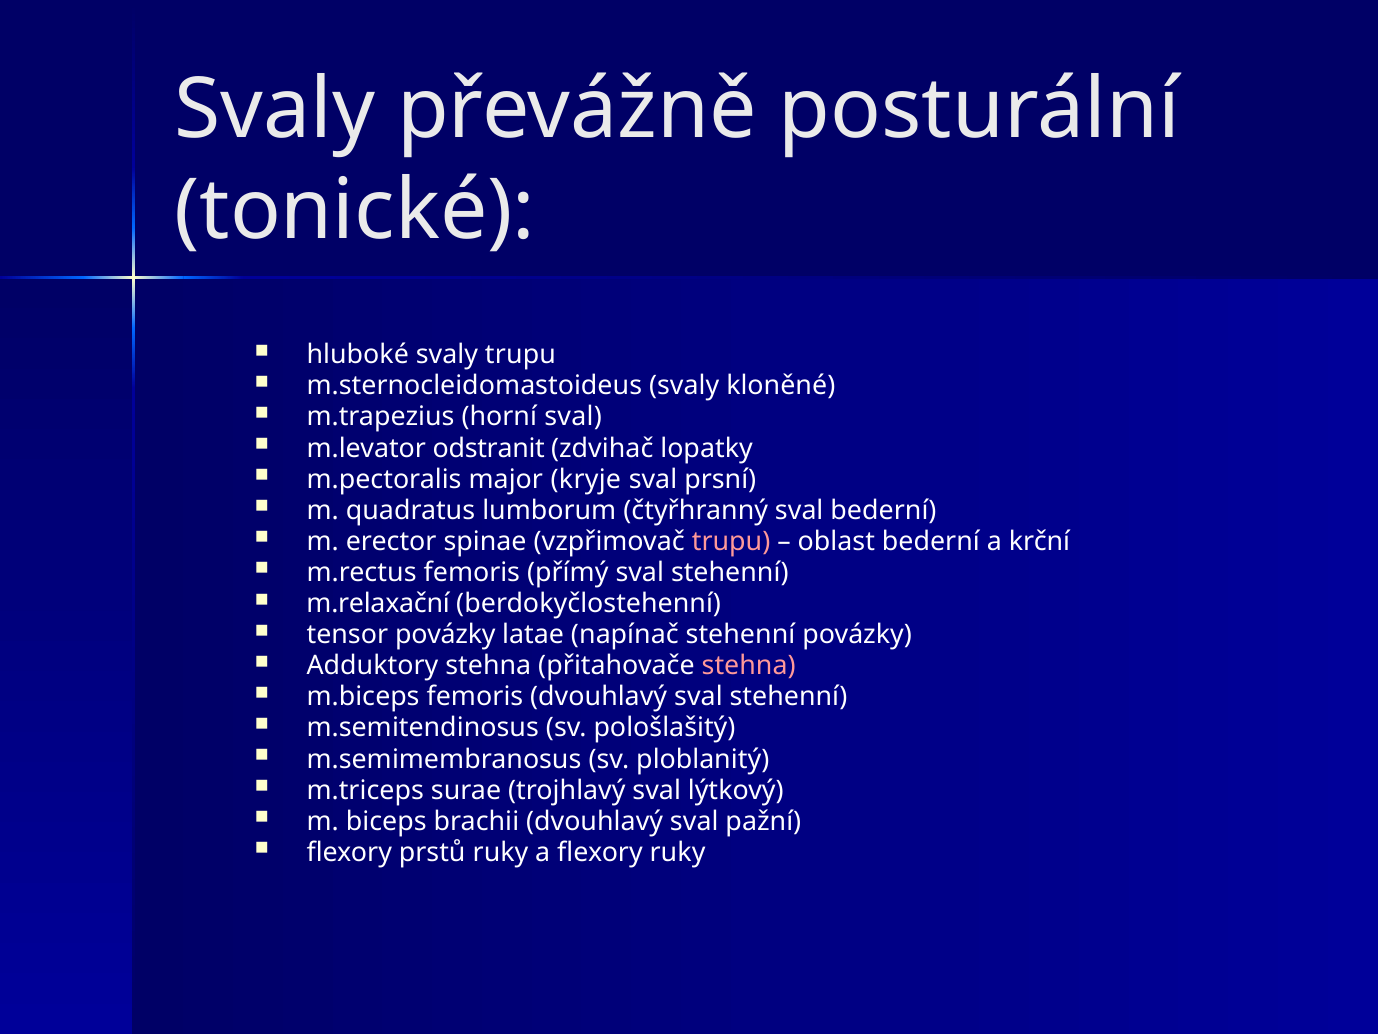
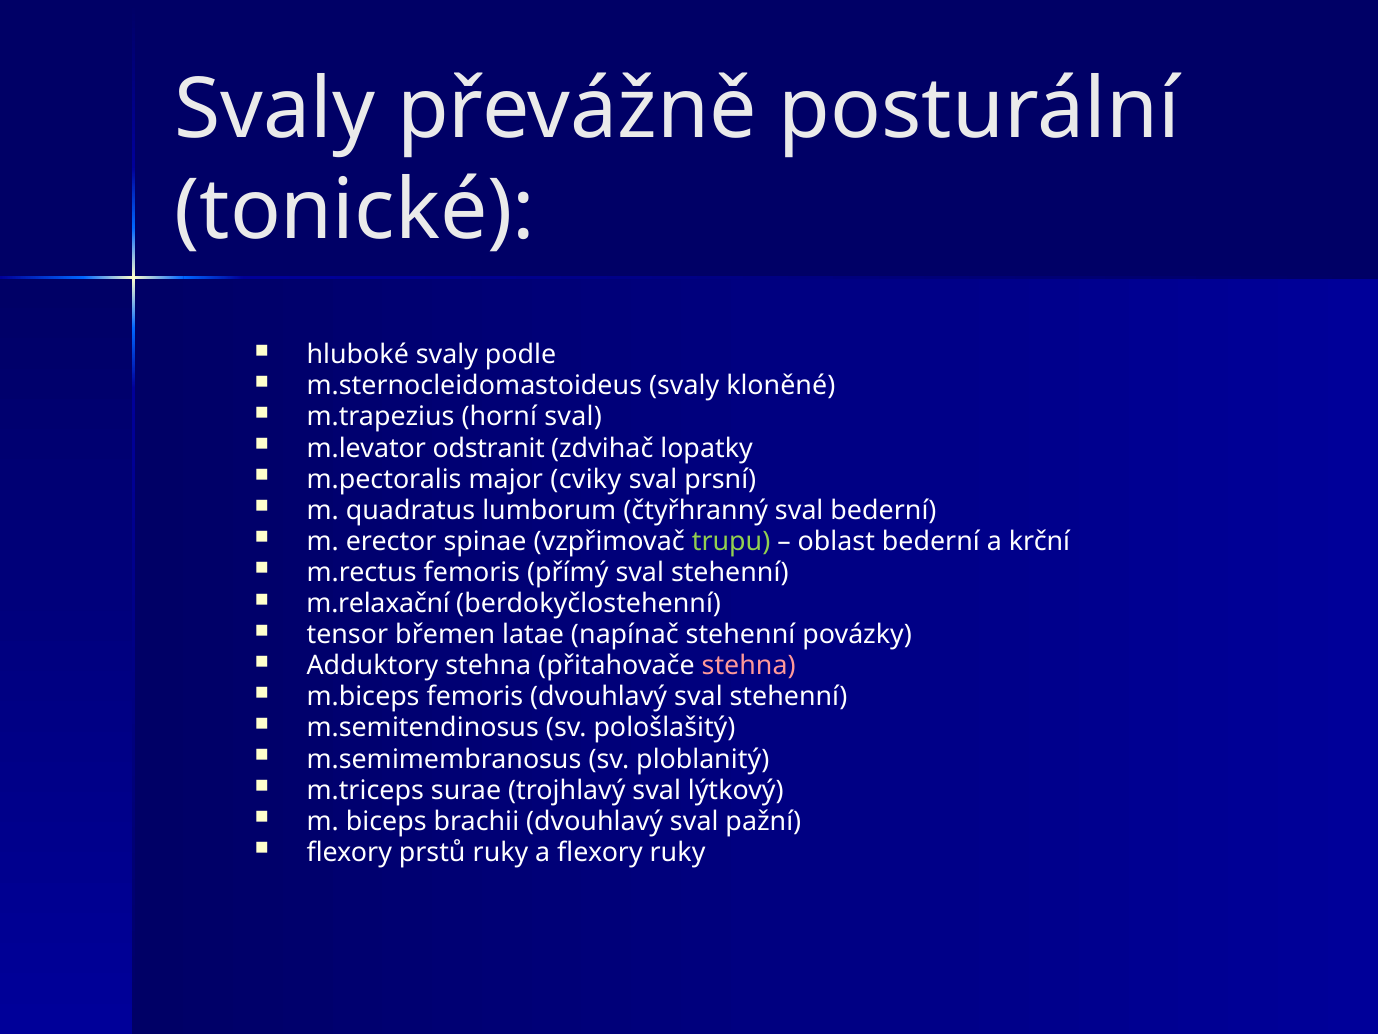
svaly trupu: trupu -> podle
kryje: kryje -> cviky
trupu at (731, 541) colour: pink -> light green
tensor povázky: povázky -> břemen
